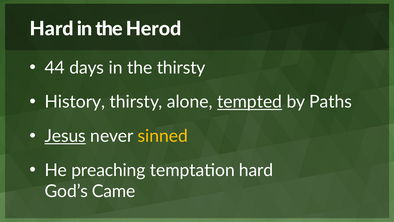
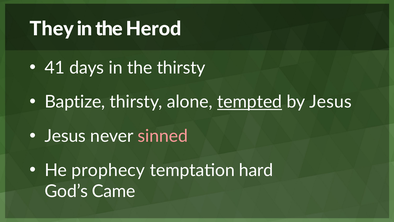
Hard at (52, 29): Hard -> They
44: 44 -> 41
History: History -> Baptize
by Paths: Paths -> Jesus
Jesus at (65, 136) underline: present -> none
sinned colour: yellow -> pink
preaching: preaching -> prophecy
